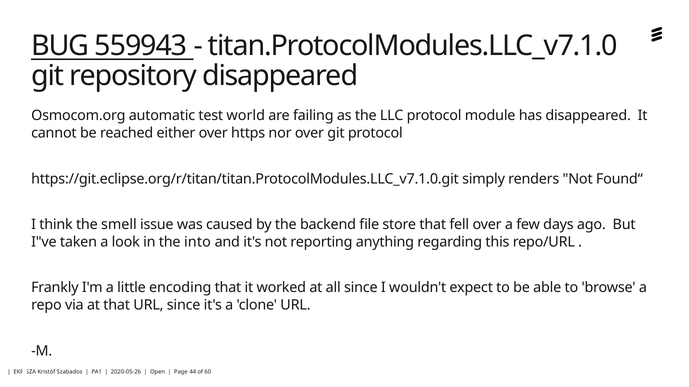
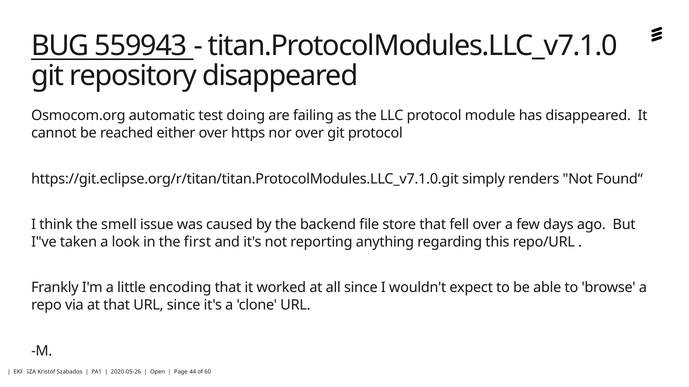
world: world -> doing
into: into -> first
